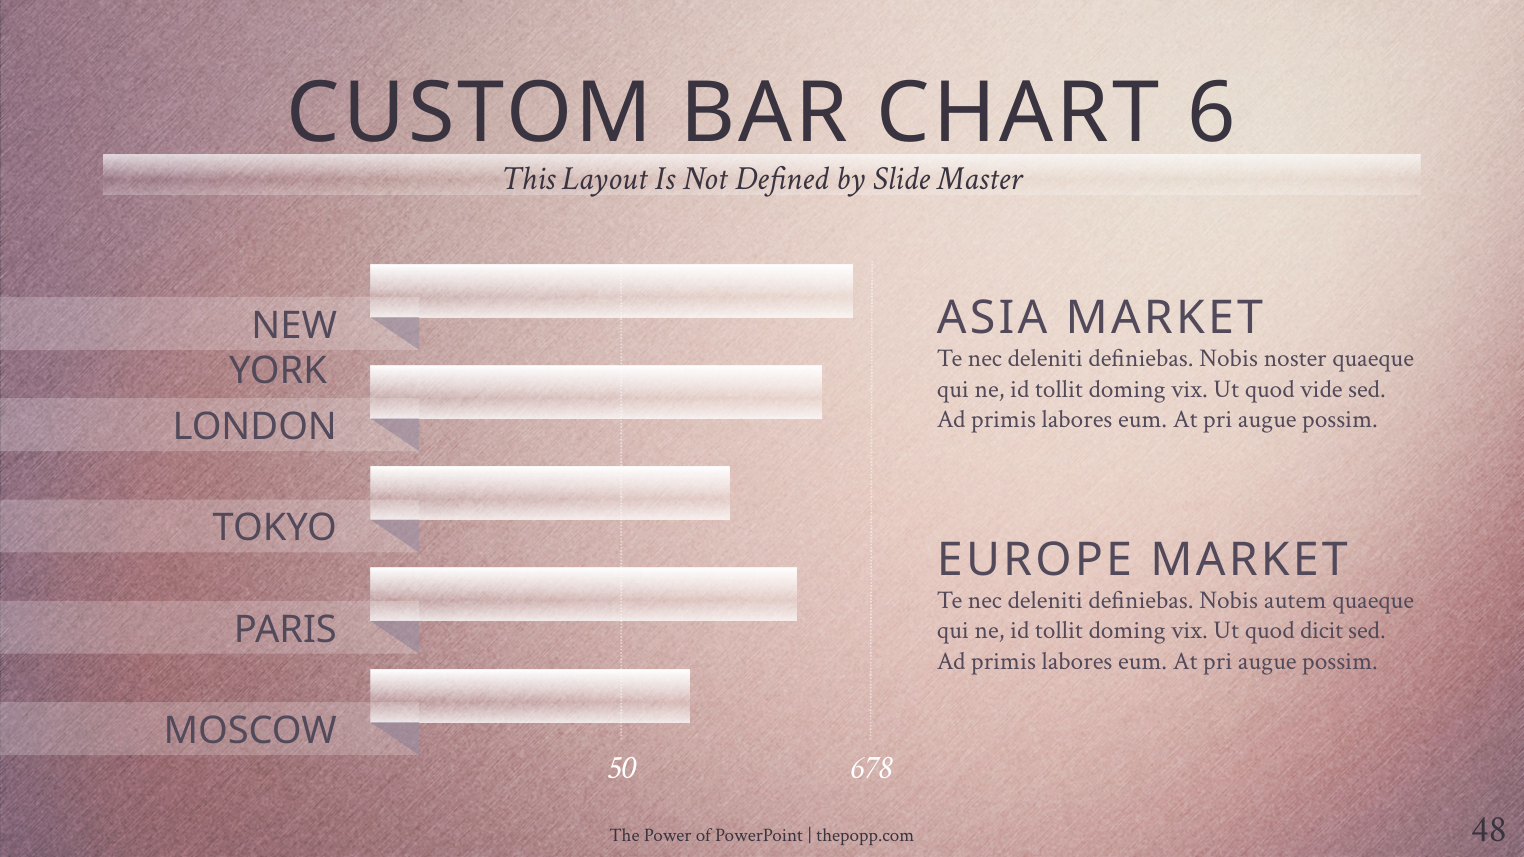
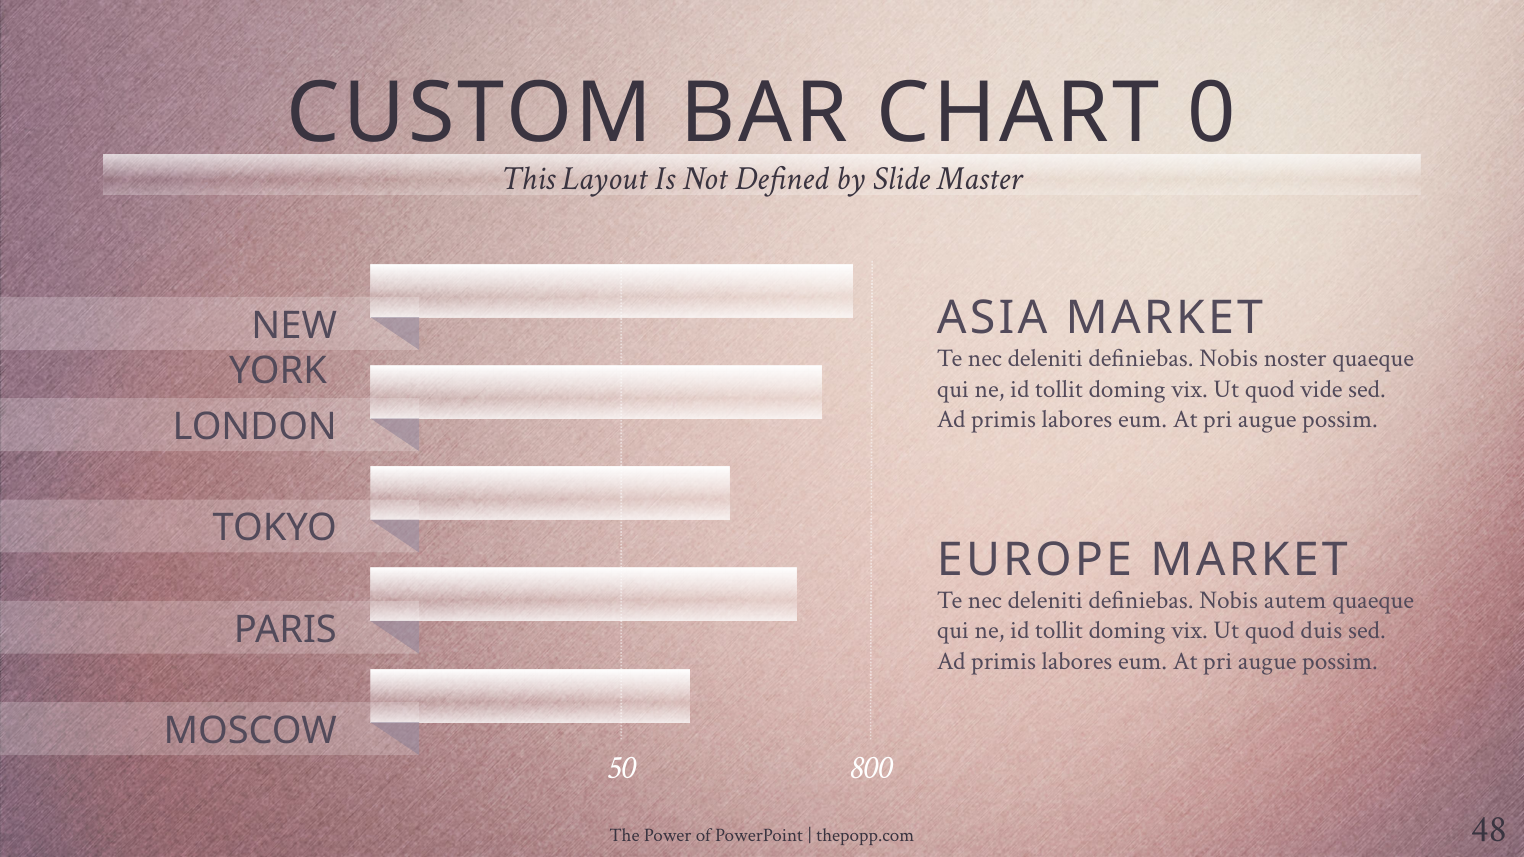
6: 6 -> 0
dicit: dicit -> duis
678: 678 -> 800
